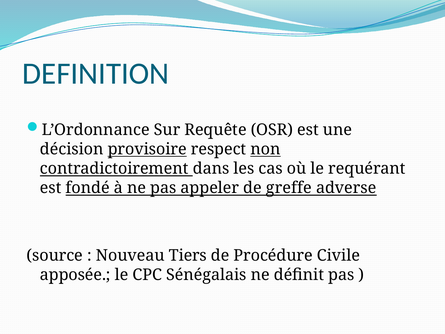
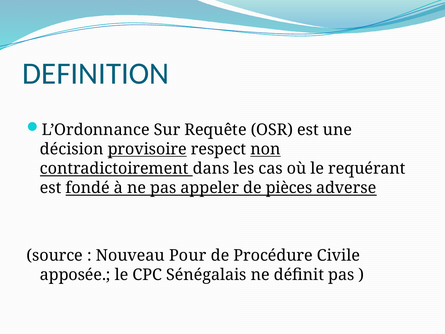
greffe: greffe -> pièces
Tiers: Tiers -> Pour
